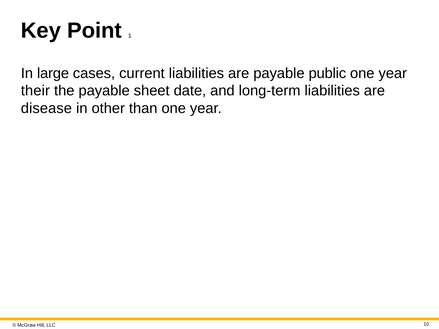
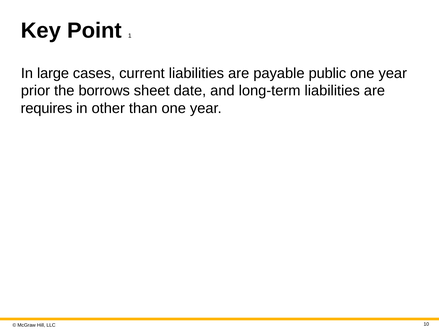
their: their -> prior
the payable: payable -> borrows
disease: disease -> requires
